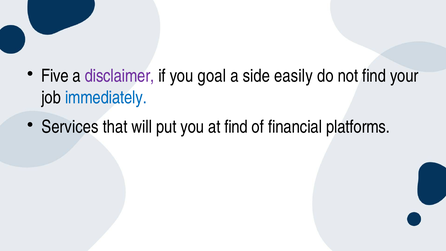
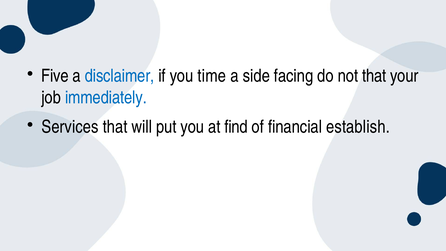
disclaimer colour: purple -> blue
goal: goal -> time
easily: easily -> facing
not find: find -> that
platforms: platforms -> establish
